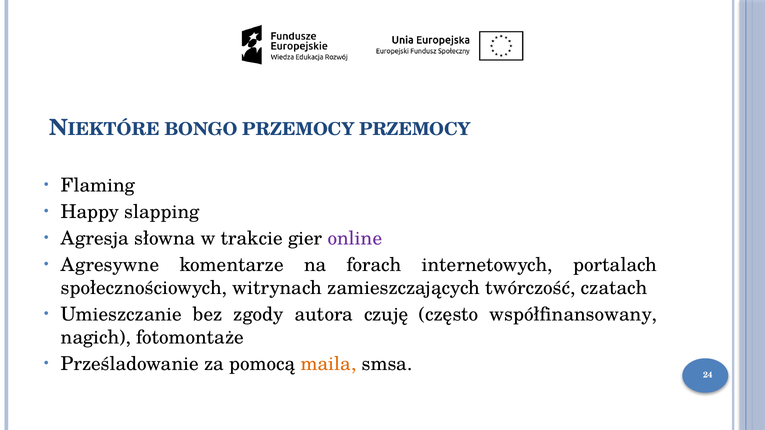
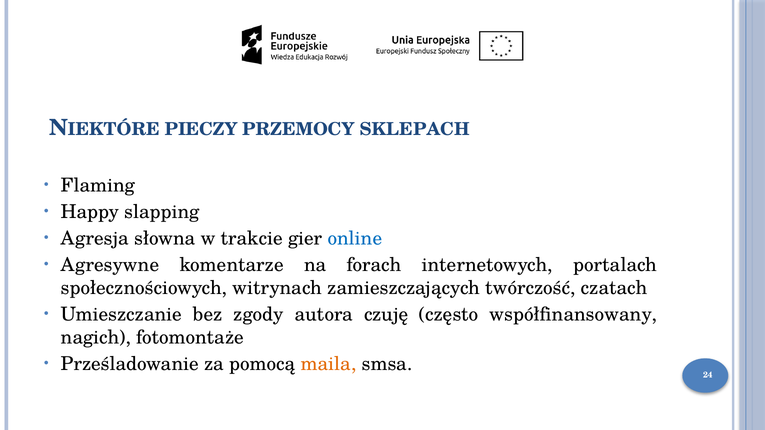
BONGO: BONGO -> PIECZY
PRZEMOCY PRZEMOCY: PRZEMOCY -> SKLEPACH
online colour: purple -> blue
